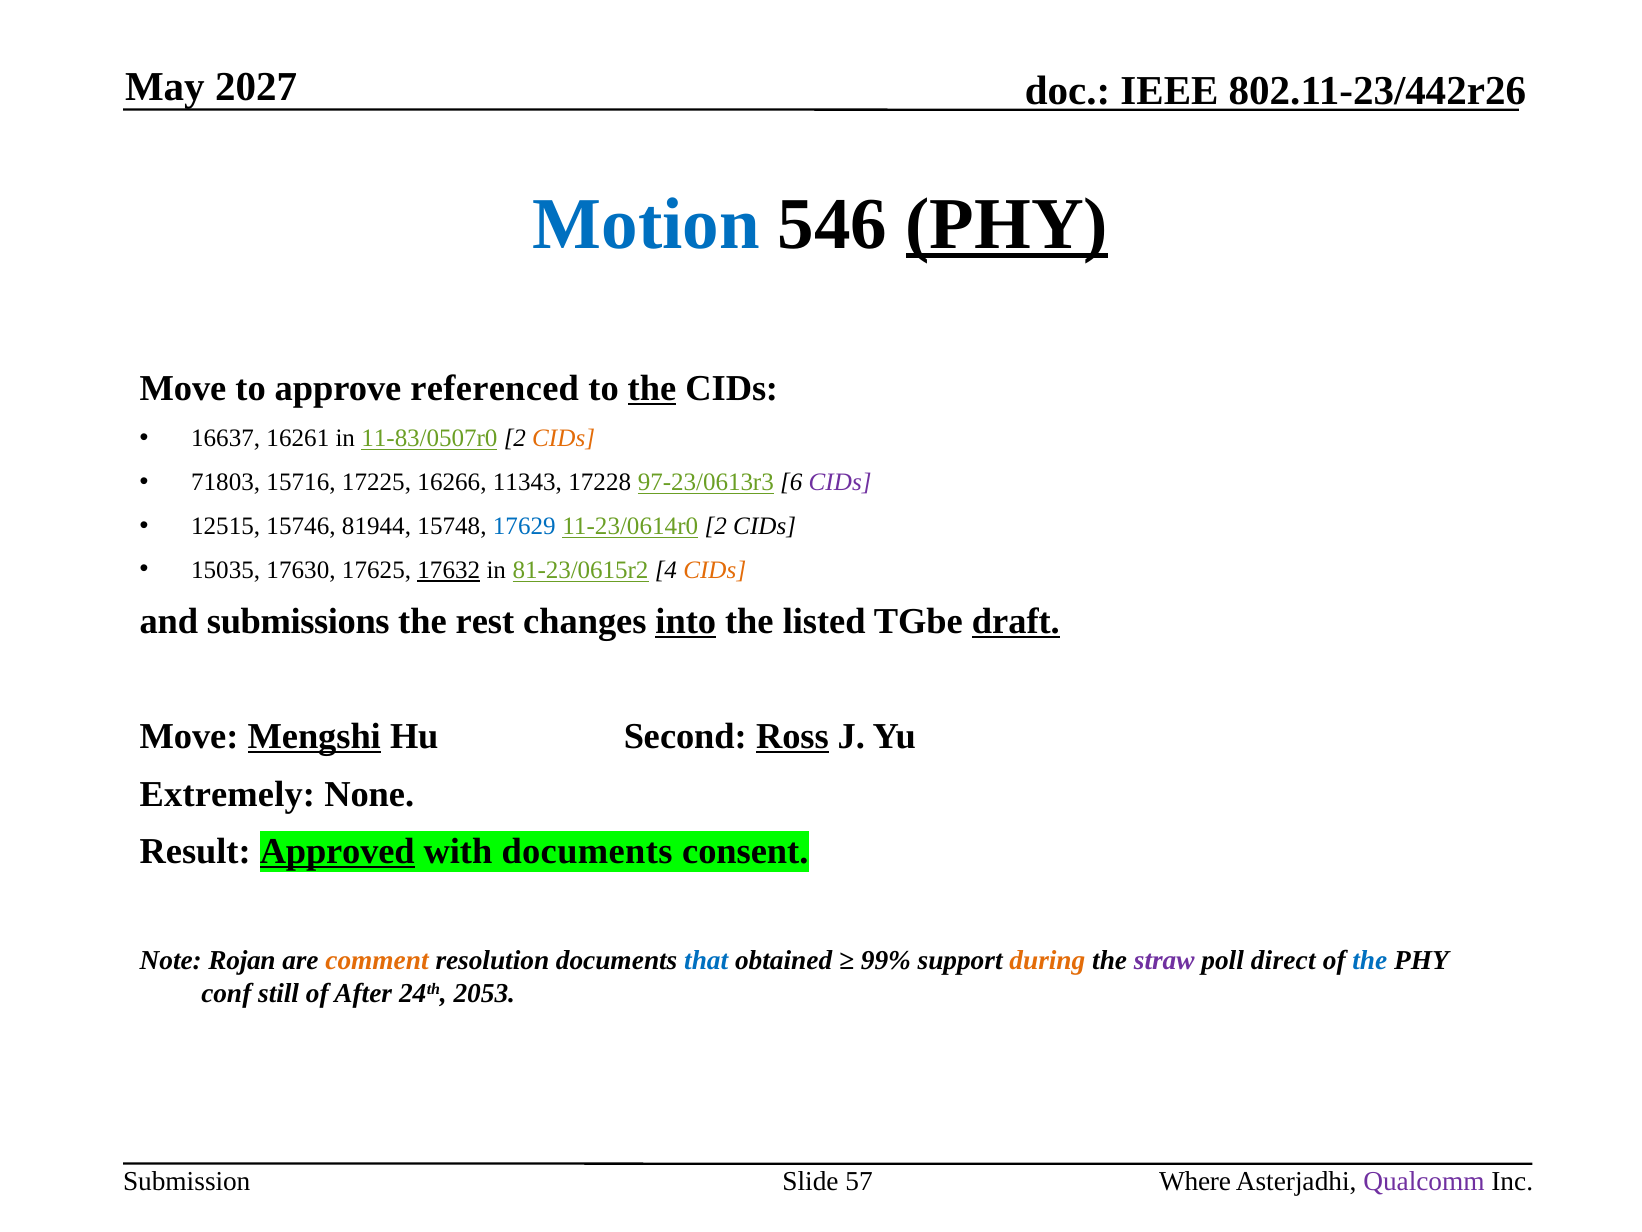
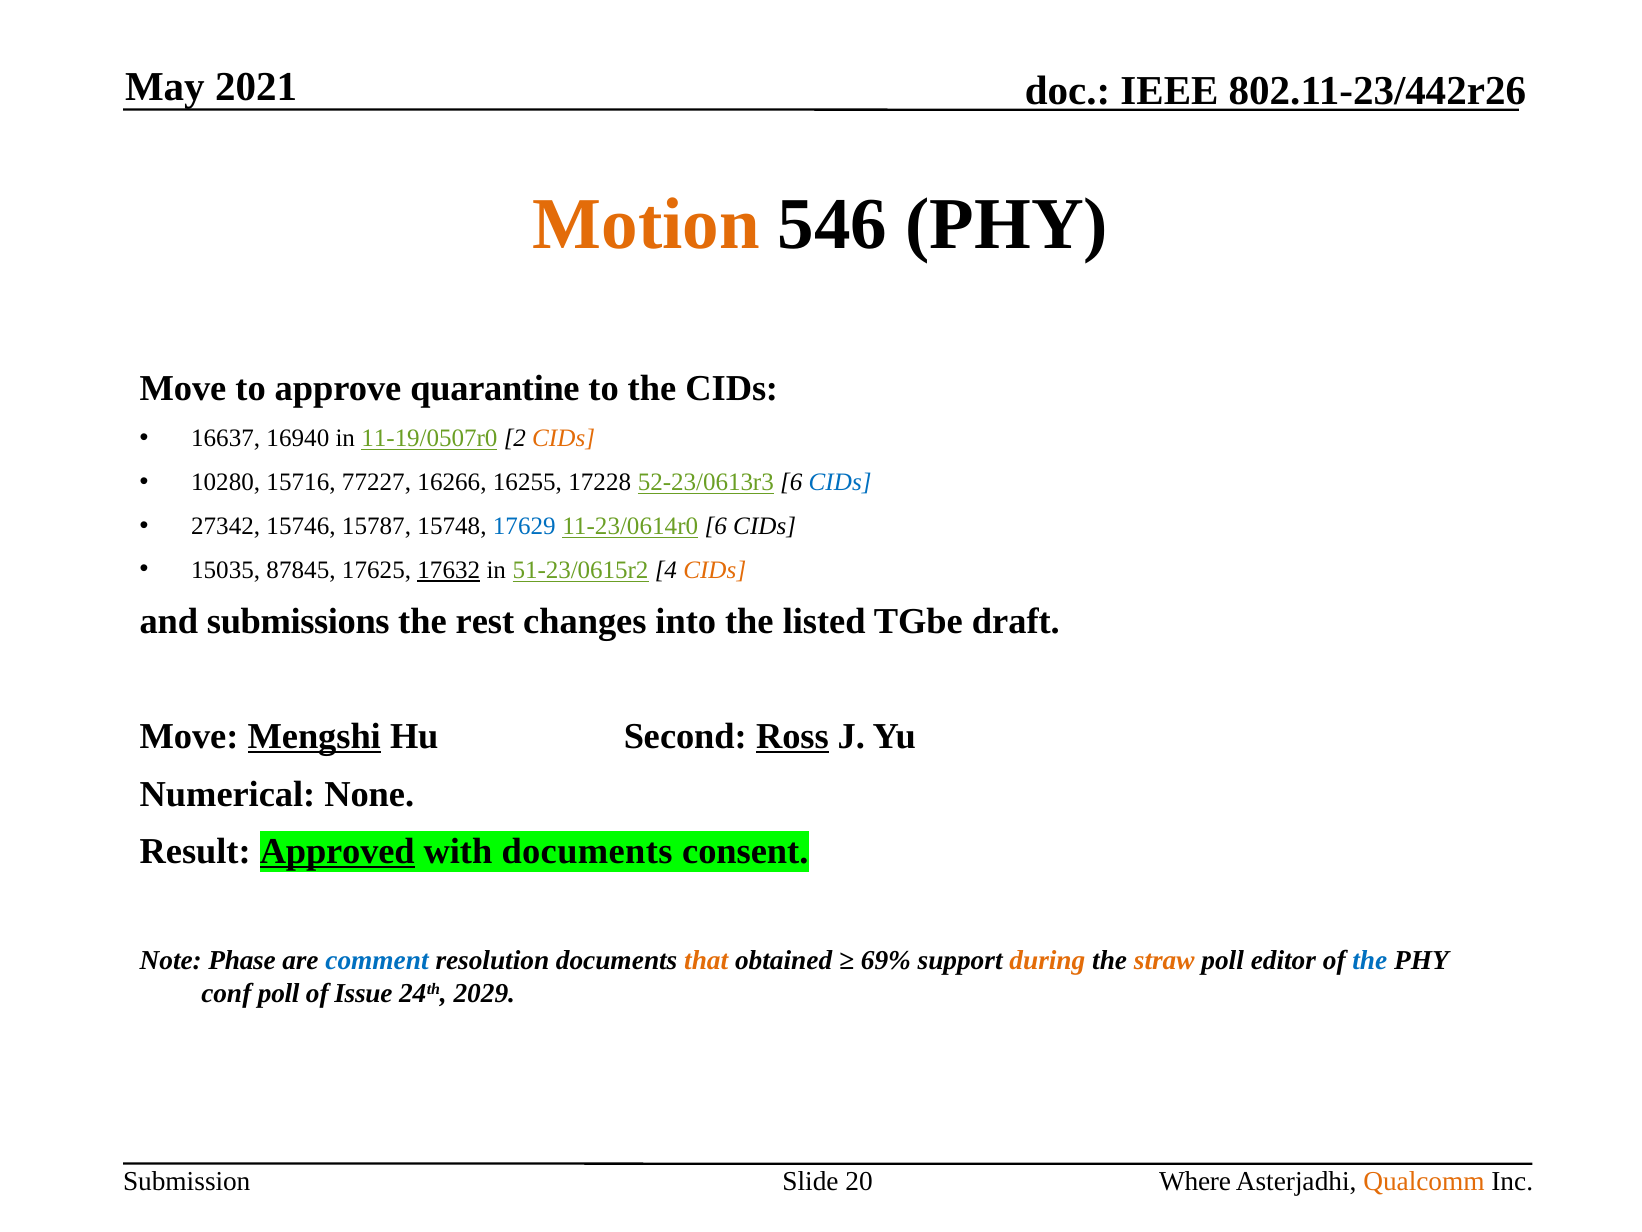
2027: 2027 -> 2021
Motion colour: blue -> orange
PHY at (1007, 224) underline: present -> none
referenced: referenced -> quarantine
the at (652, 388) underline: present -> none
16261: 16261 -> 16940
11-83/0507r0: 11-83/0507r0 -> 11-19/0507r0
71803: 71803 -> 10280
17225: 17225 -> 77227
11343: 11343 -> 16255
97-23/0613r3: 97-23/0613r3 -> 52-23/0613r3
CIDs at (840, 482) colour: purple -> blue
12515: 12515 -> 27342
81944: 81944 -> 15787
11-23/0614r0 2: 2 -> 6
17630: 17630 -> 87845
81-23/0615r2: 81-23/0615r2 -> 51-23/0615r2
into underline: present -> none
draft underline: present -> none
Extremely: Extremely -> Numerical
Rojan: Rojan -> Phase
comment colour: orange -> blue
that colour: blue -> orange
99%: 99% -> 69%
straw colour: purple -> orange
direct: direct -> editor
conf still: still -> poll
After: After -> Issue
2053: 2053 -> 2029
57: 57 -> 20
Qualcomm colour: purple -> orange
